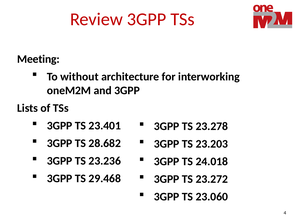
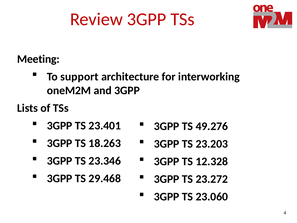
without: without -> support
23.278: 23.278 -> 49.276
28.682: 28.682 -> 18.263
23.236: 23.236 -> 23.346
24.018: 24.018 -> 12.328
